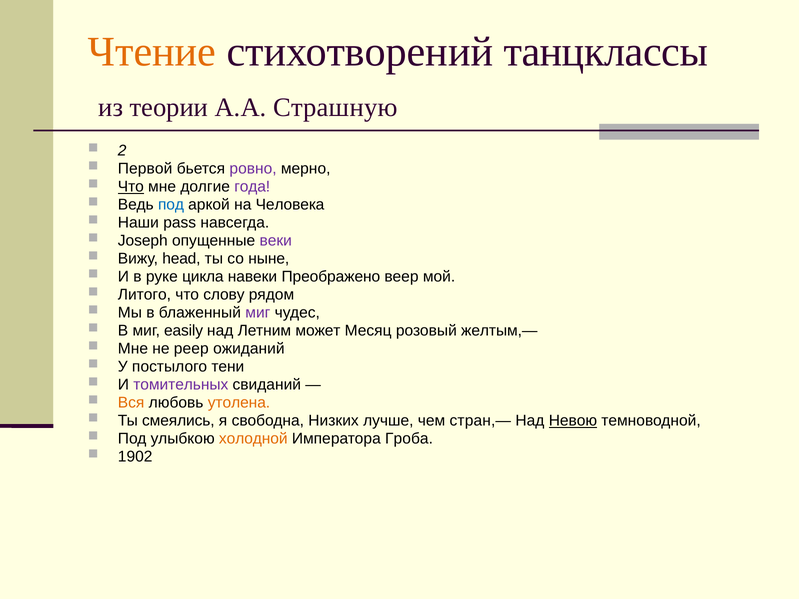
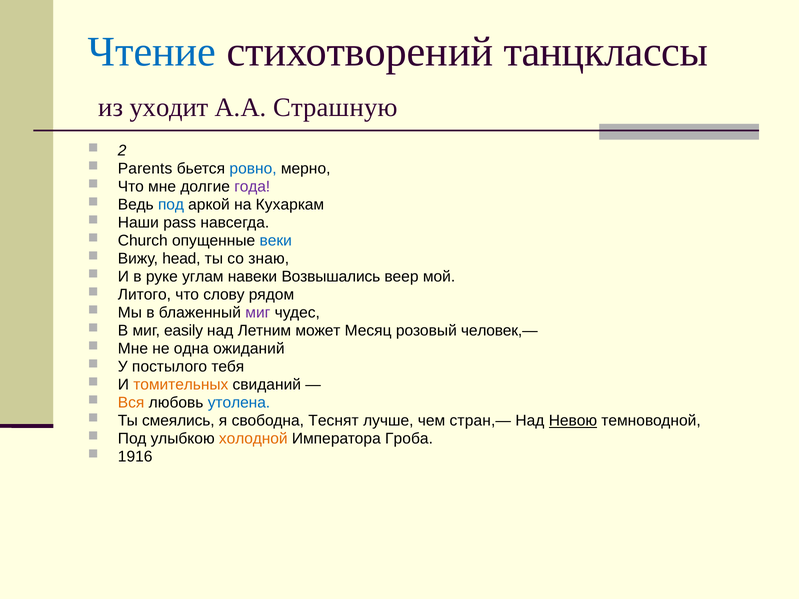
Чтение colour: orange -> blue
теории: теории -> уходит
Первой: Первой -> Parents
ровно colour: purple -> blue
Что at (131, 187) underline: present -> none
Человека: Человека -> Кухаркам
Joseph: Joseph -> Church
веки colour: purple -> blue
ныне: ныне -> знаю
цикла: цикла -> углам
Преображено: Преображено -> Возвышались
желтым,—: желтым,— -> человек,—
peep: peep -> одна
тени: тени -> тебя
томительных colour: purple -> orange
утолена colour: orange -> blue
Низких: Низких -> Теснят
1902: 1902 -> 1916
